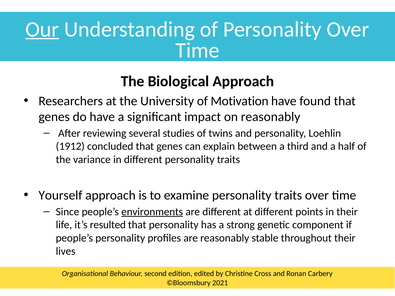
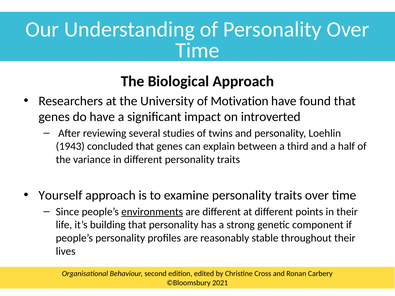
Our underline: present -> none
on reasonably: reasonably -> introverted
1912: 1912 -> 1943
resulted: resulted -> building
